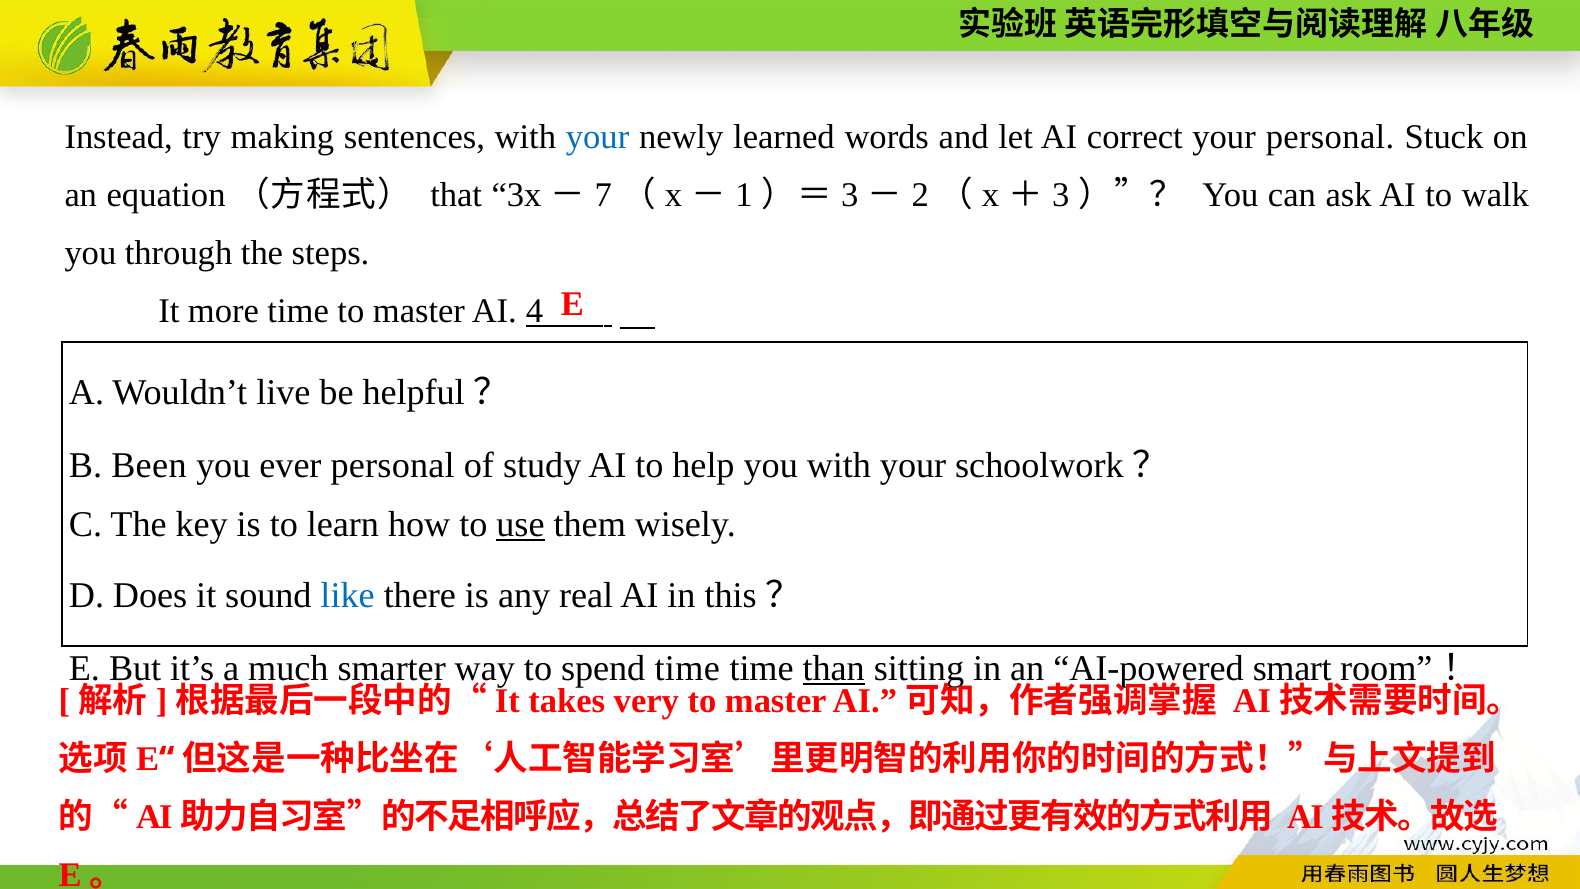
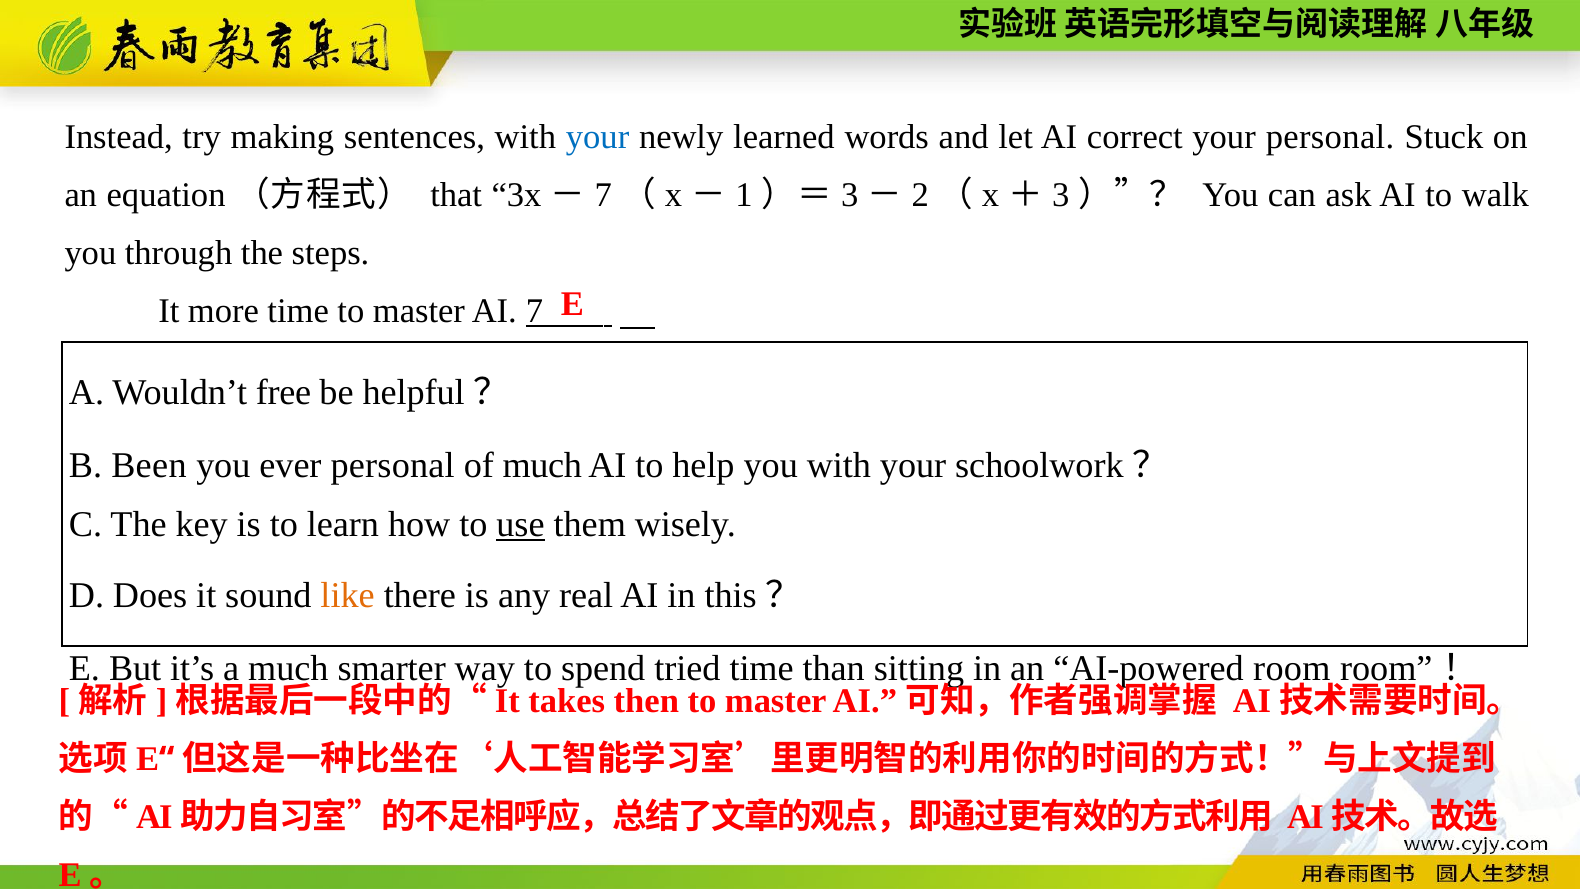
AI 4: 4 -> 7
live: live -> free
of study: study -> much
like colour: blue -> orange
spend time: time -> tried
than underline: present -> none
AI-powered smart: smart -> room
very: very -> then
